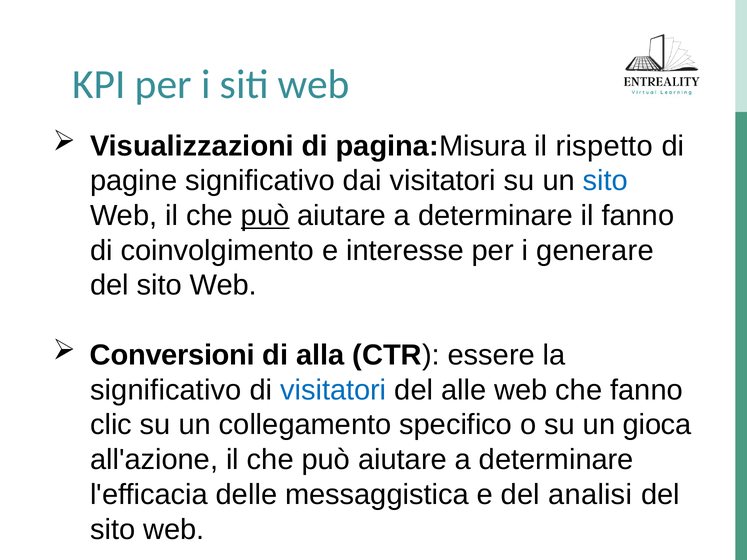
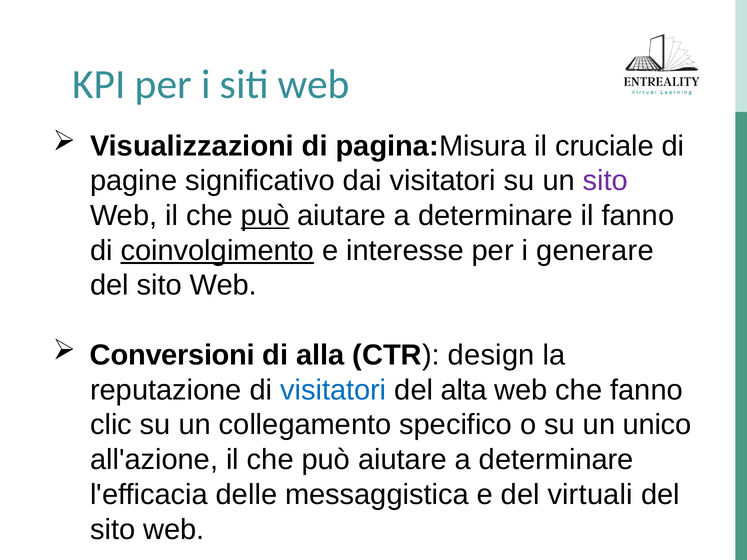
rispetto: rispetto -> cruciale
sito at (605, 181) colour: blue -> purple
coinvolgimento underline: none -> present
essere: essere -> design
significativo at (166, 390): significativo -> reputazione
alle: alle -> alta
gioca: gioca -> unico
analisi: analisi -> virtuali
